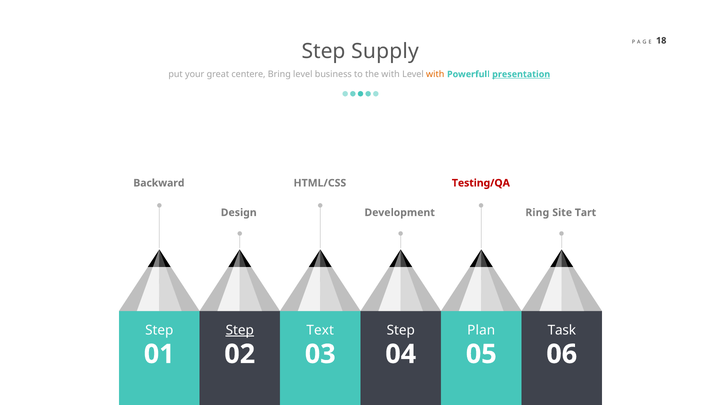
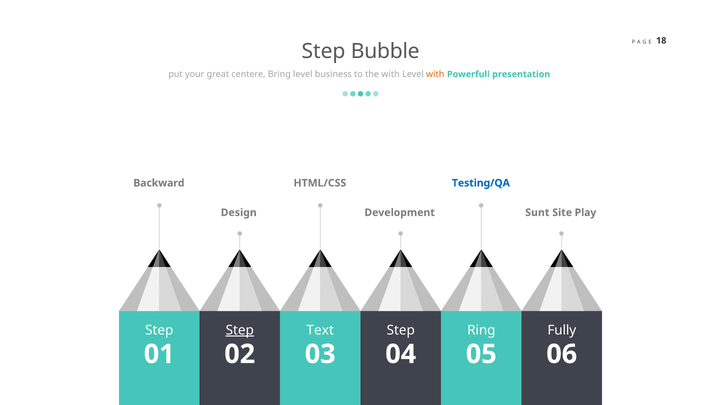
Supply: Supply -> Bubble
presentation underline: present -> none
Testing/QA colour: red -> blue
Ring: Ring -> Sunt
Tart: Tart -> Play
Plan: Plan -> Ring
Task: Task -> Fully
